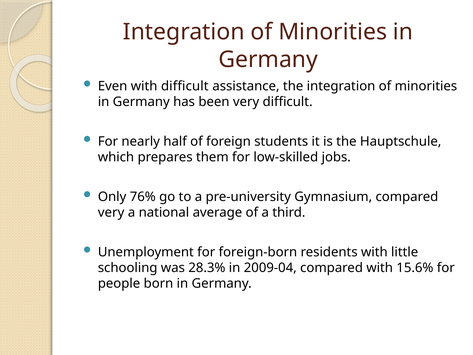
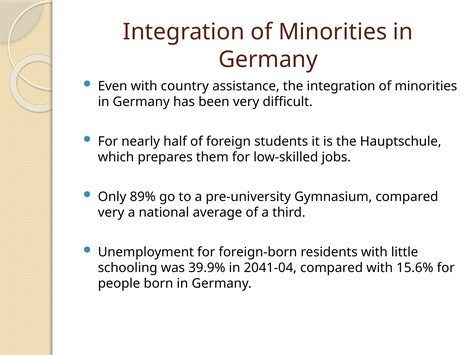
with difficult: difficult -> country
76%: 76% -> 89%
28.3%: 28.3% -> 39.9%
2009-04: 2009-04 -> 2041-04
